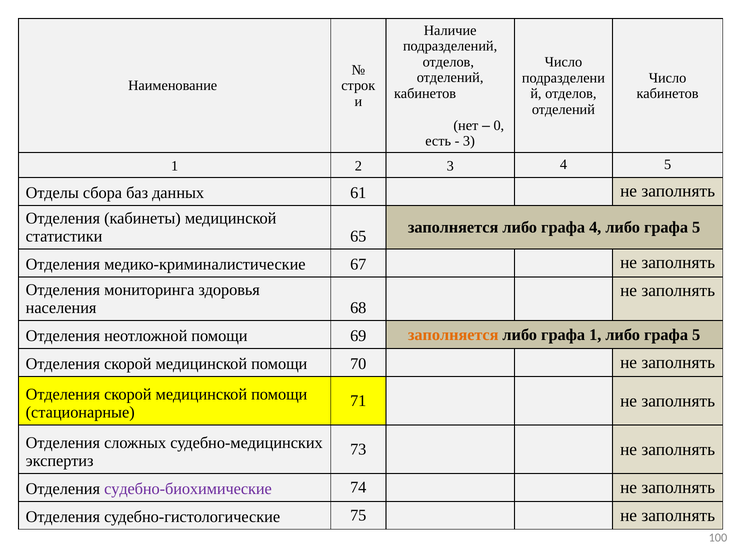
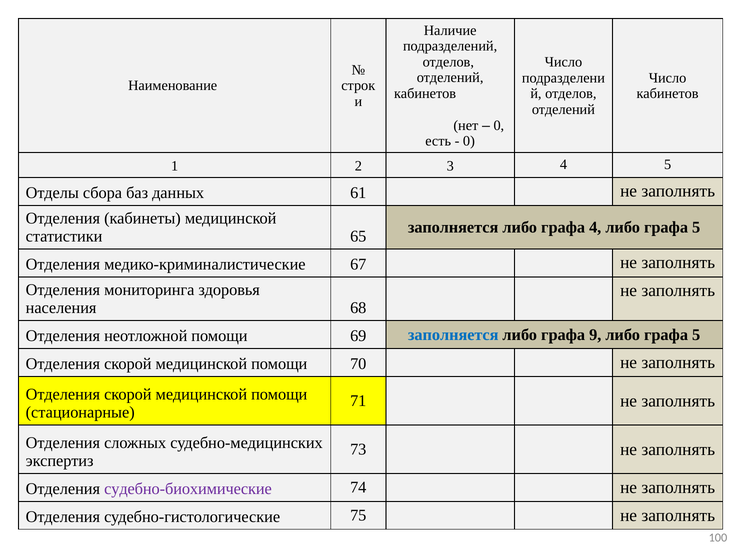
3 at (469, 141): 3 -> 0
заполняется at (453, 335) colour: orange -> blue
графа 1: 1 -> 9
